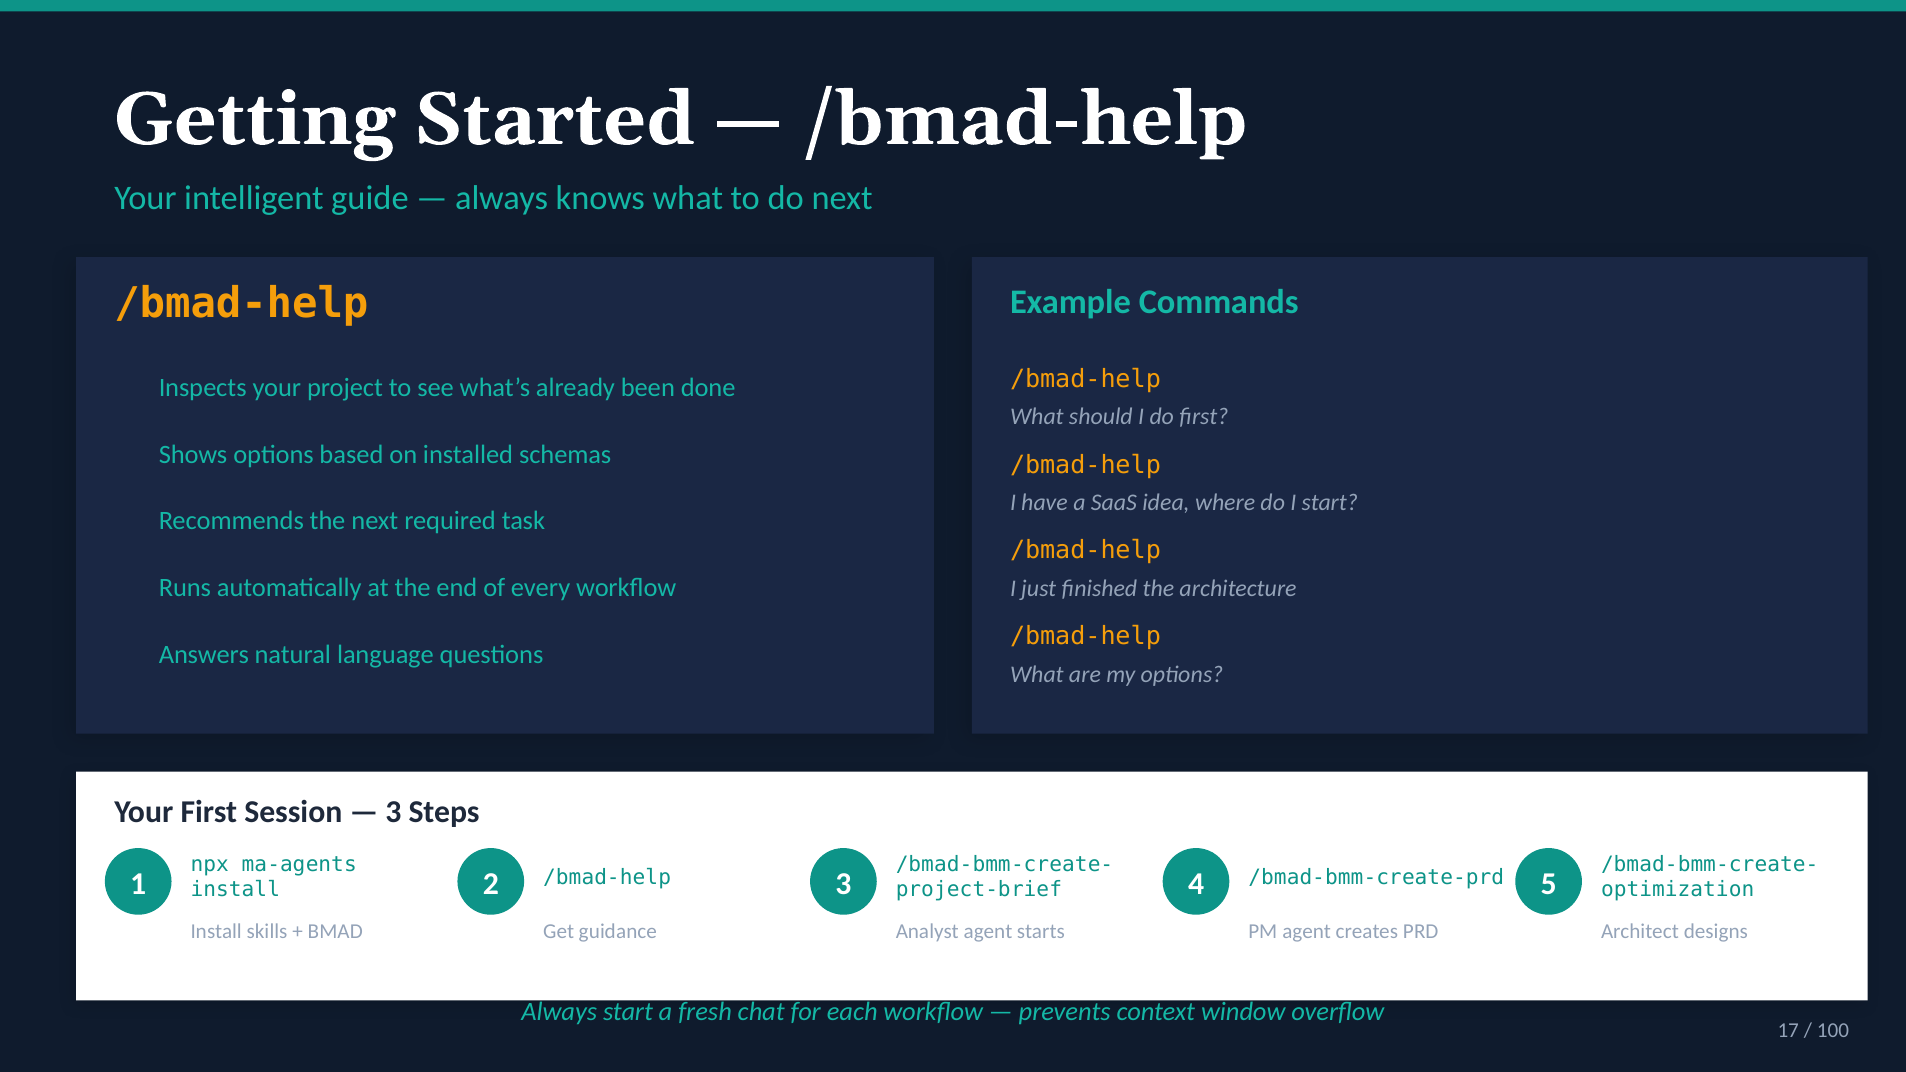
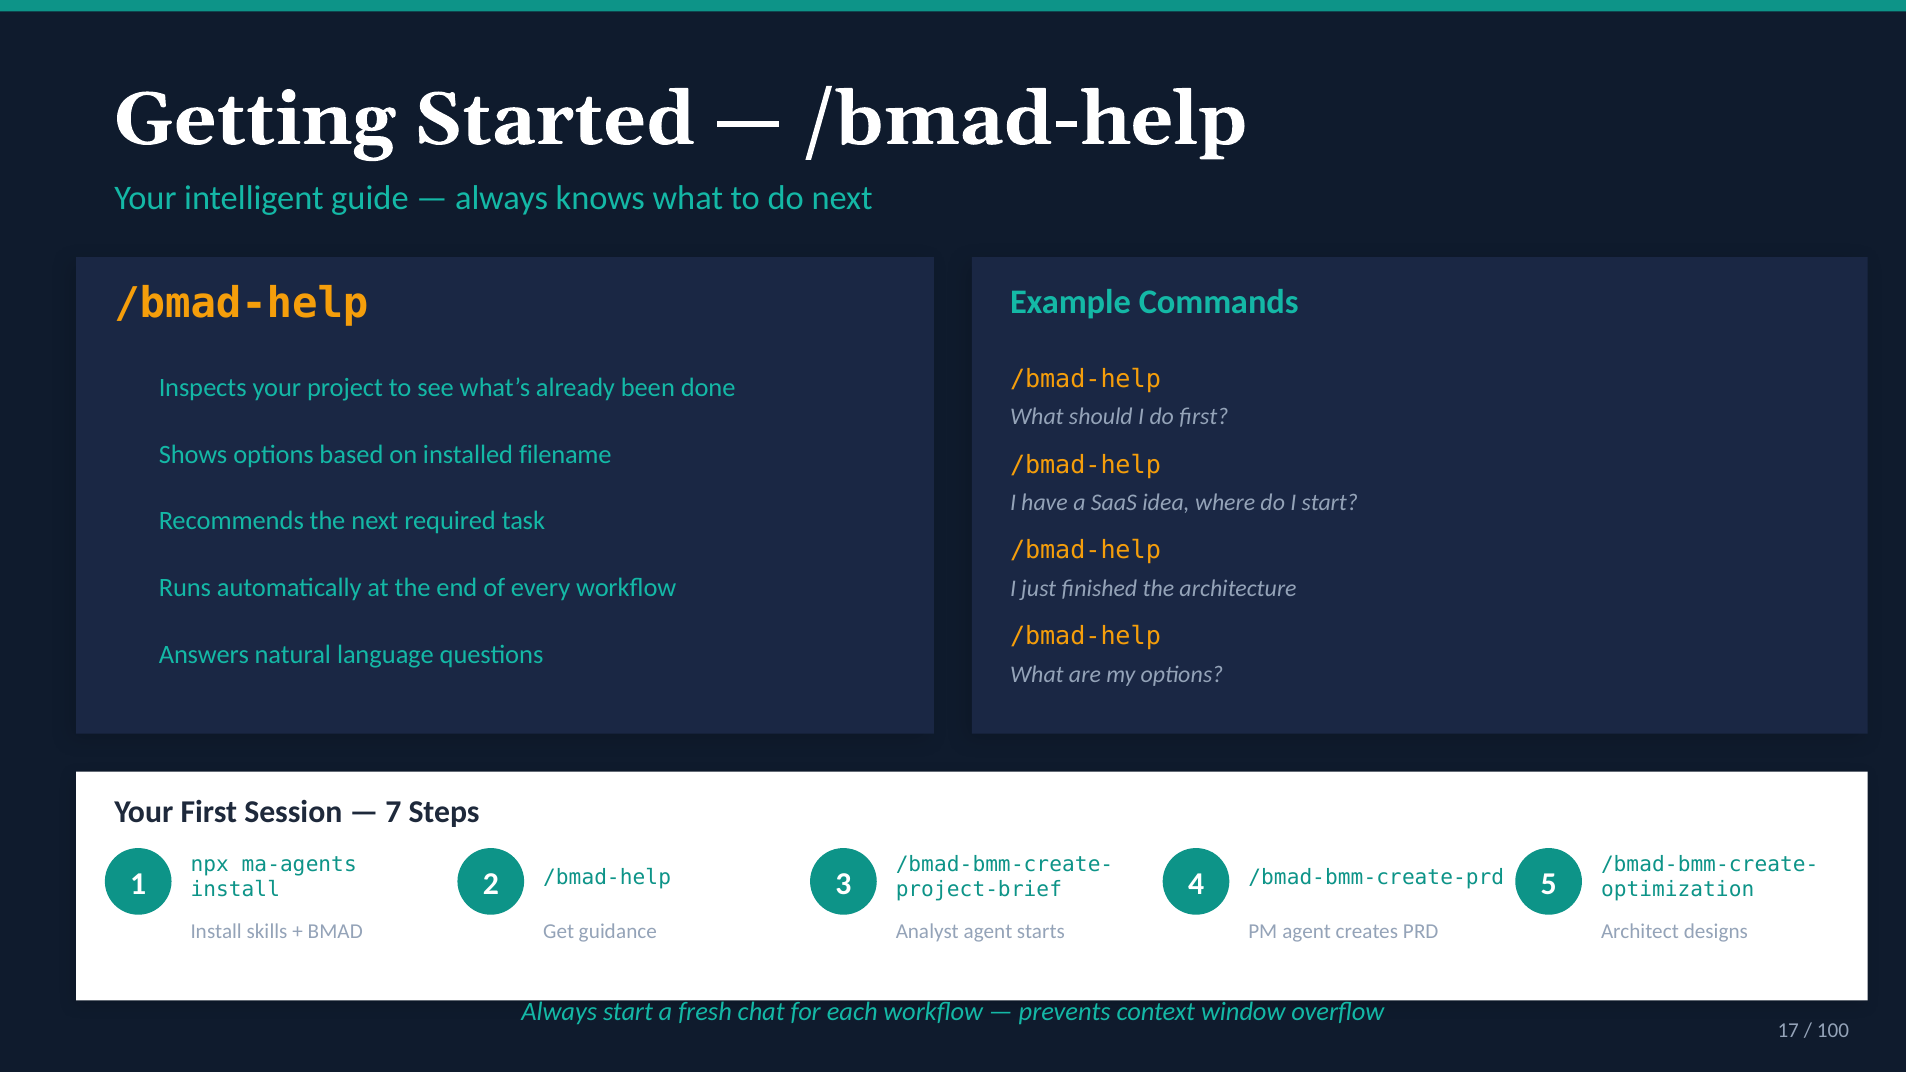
schemas: schemas -> filename
3 at (393, 812): 3 -> 7
